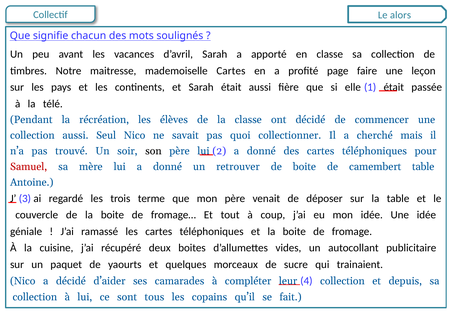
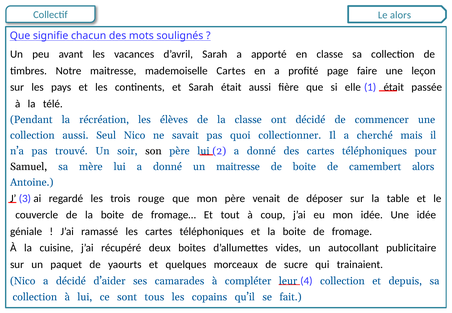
Samuel colour: red -> black
un retrouver: retrouver -> maitresse
camembert table: table -> alors
terme: terme -> rouge
